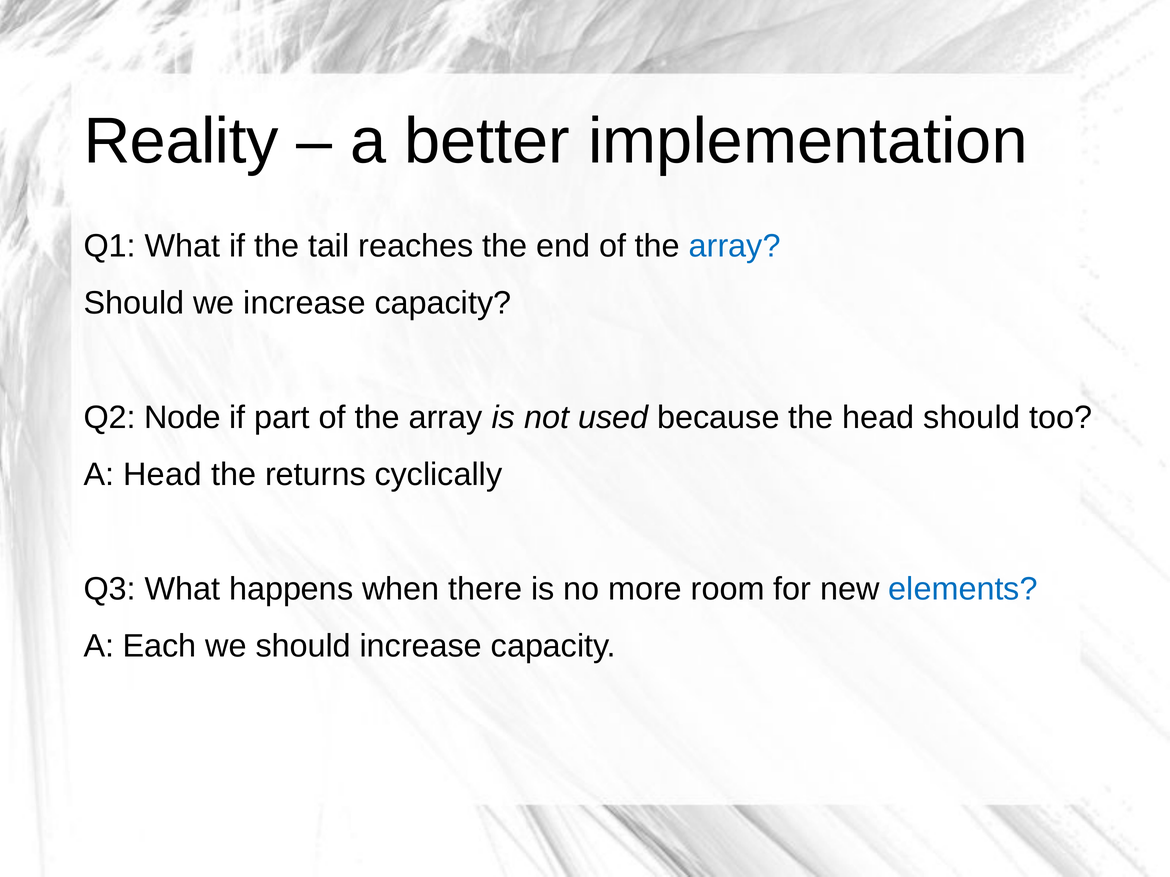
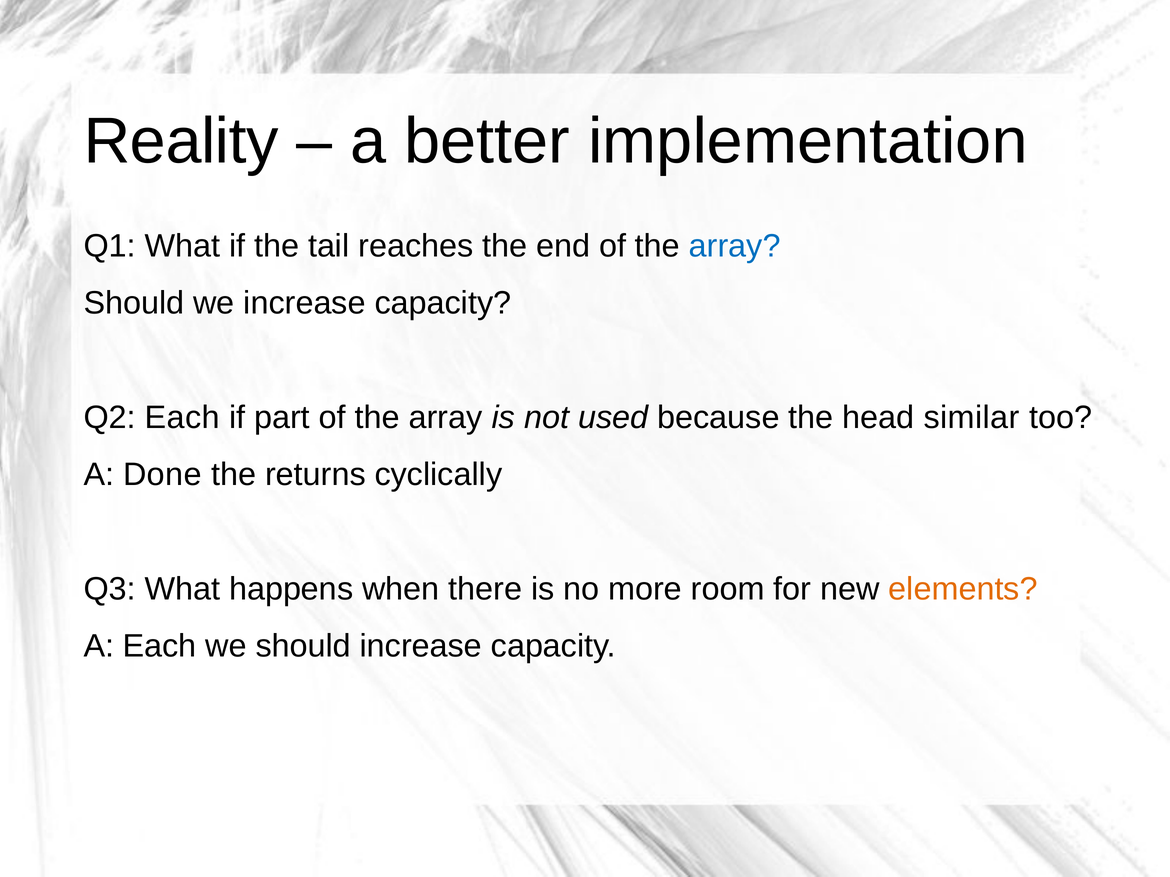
Q2 Node: Node -> Each
head should: should -> similar
A Head: Head -> Done
elements colour: blue -> orange
